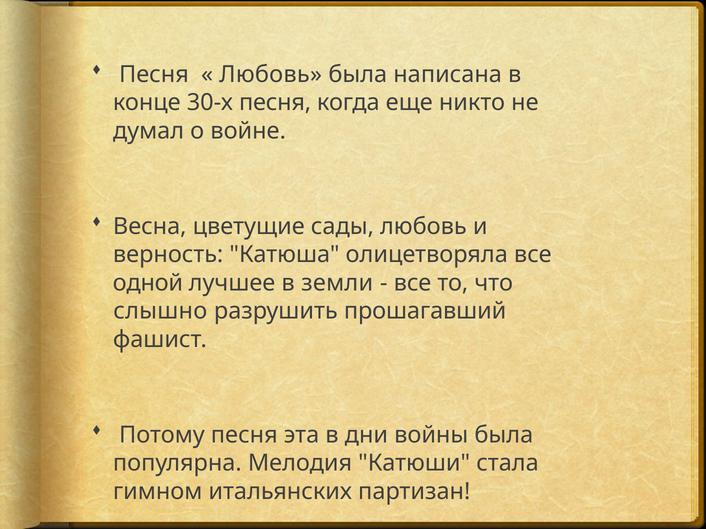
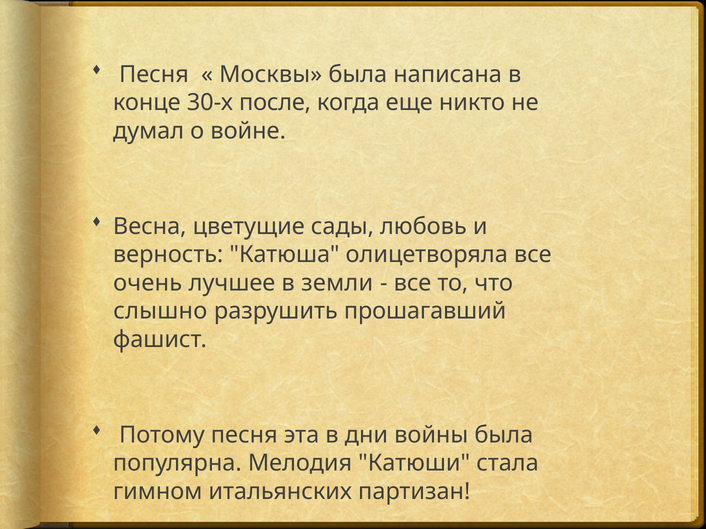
Любовь at (271, 74): Любовь -> Москвы
30-х песня: песня -> после
одной: одной -> очень
